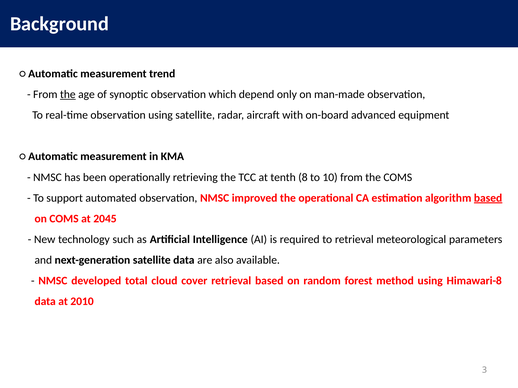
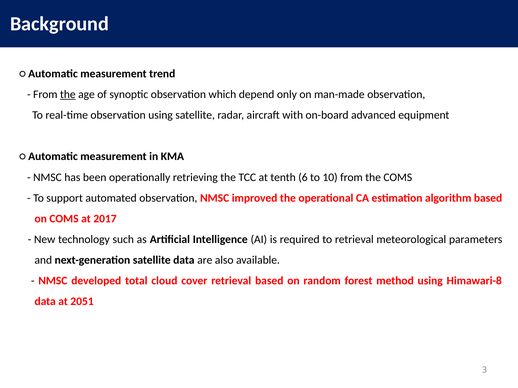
8: 8 -> 6
based at (488, 198) underline: present -> none
2045: 2045 -> 2017
2010: 2010 -> 2051
